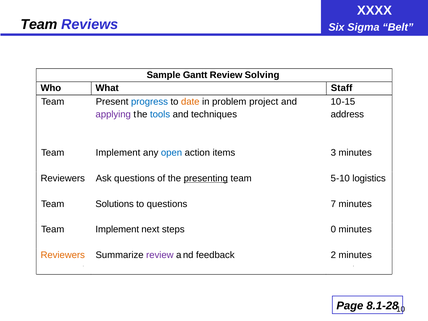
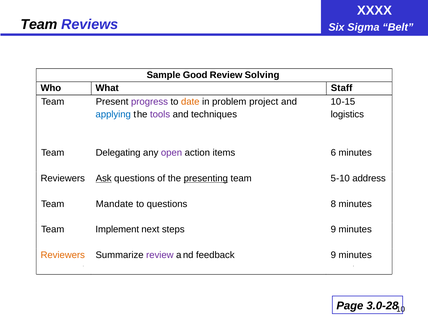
Gantt: Gantt -> Good
progress colour: blue -> purple
applying colour: purple -> blue
tools colour: blue -> purple
address: address -> logistics
Implement at (118, 153): Implement -> Delegating
open colour: blue -> purple
3: 3 -> 6
Ask underline: none -> present
logistics: logistics -> address
Solutions: Solutions -> Mandate
7: 7 -> 8
steps 0: 0 -> 9
feedback 2: 2 -> 9
8.1-28: 8.1-28 -> 3.0-28
